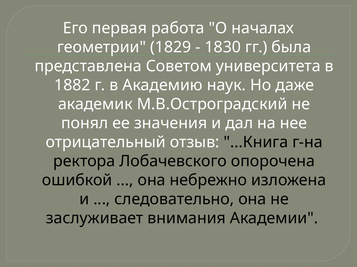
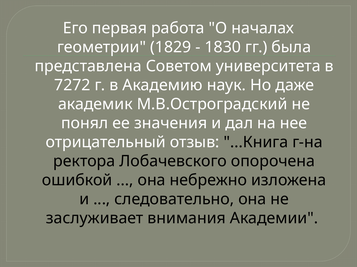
1882: 1882 -> 7272
